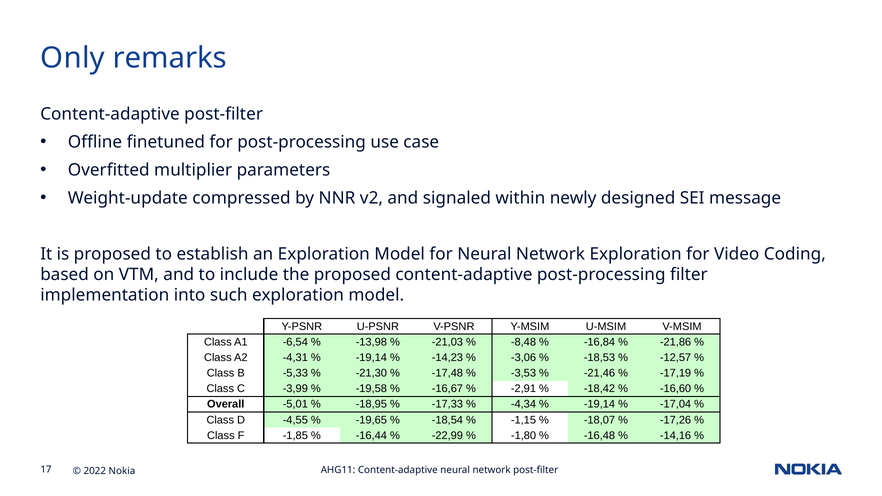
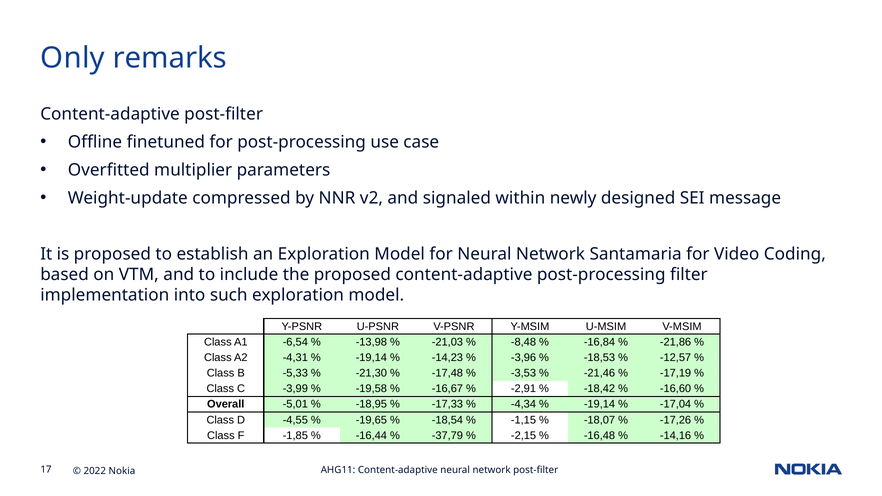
Network Exploration: Exploration -> Santamaria
-3,06: -3,06 -> -3,96
-22,99: -22,99 -> -37,79
-1,80: -1,80 -> -2,15
